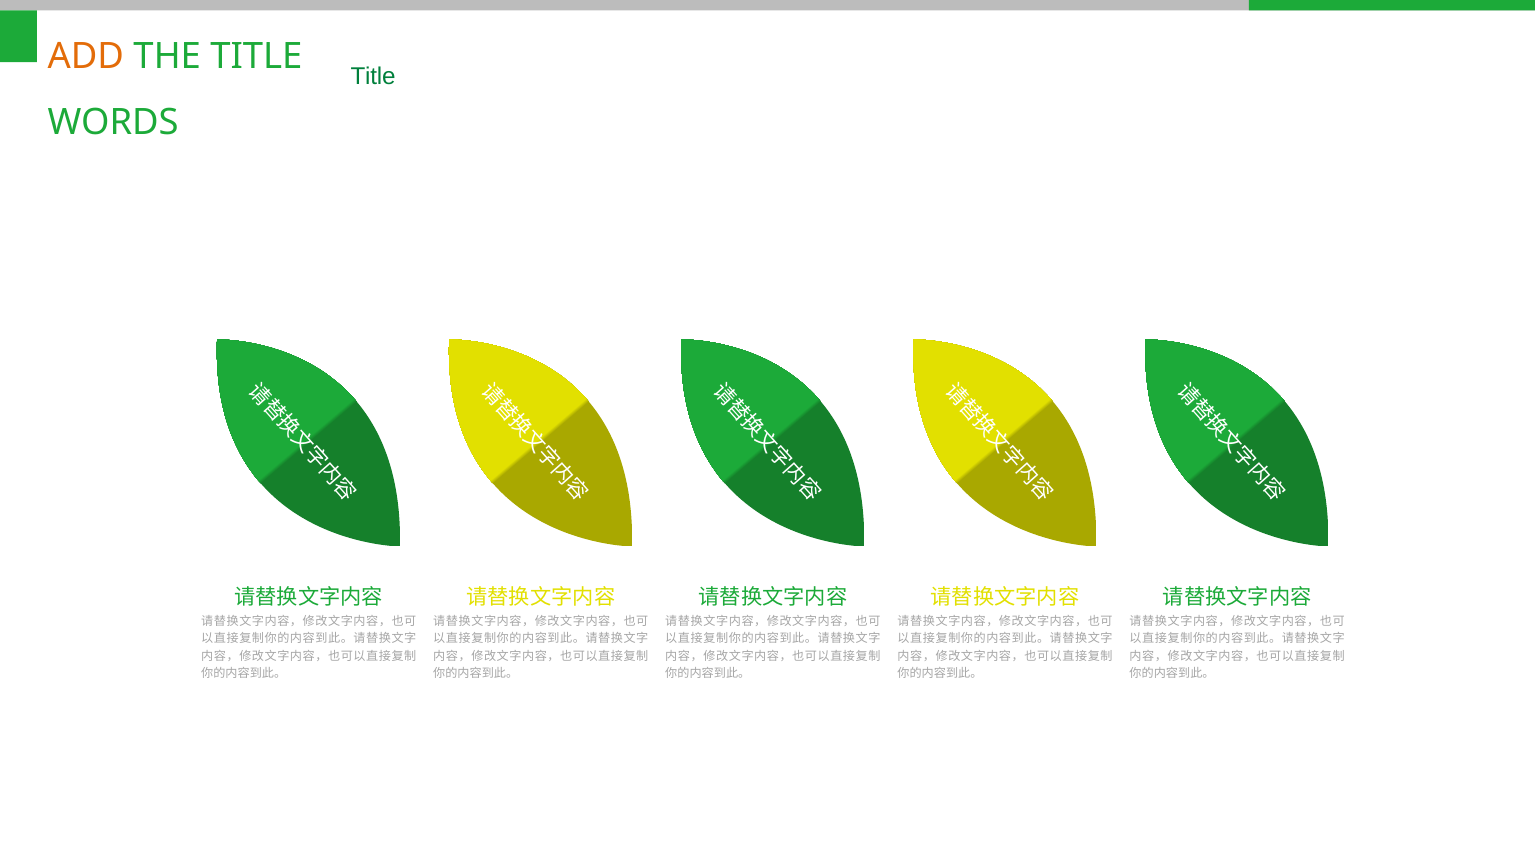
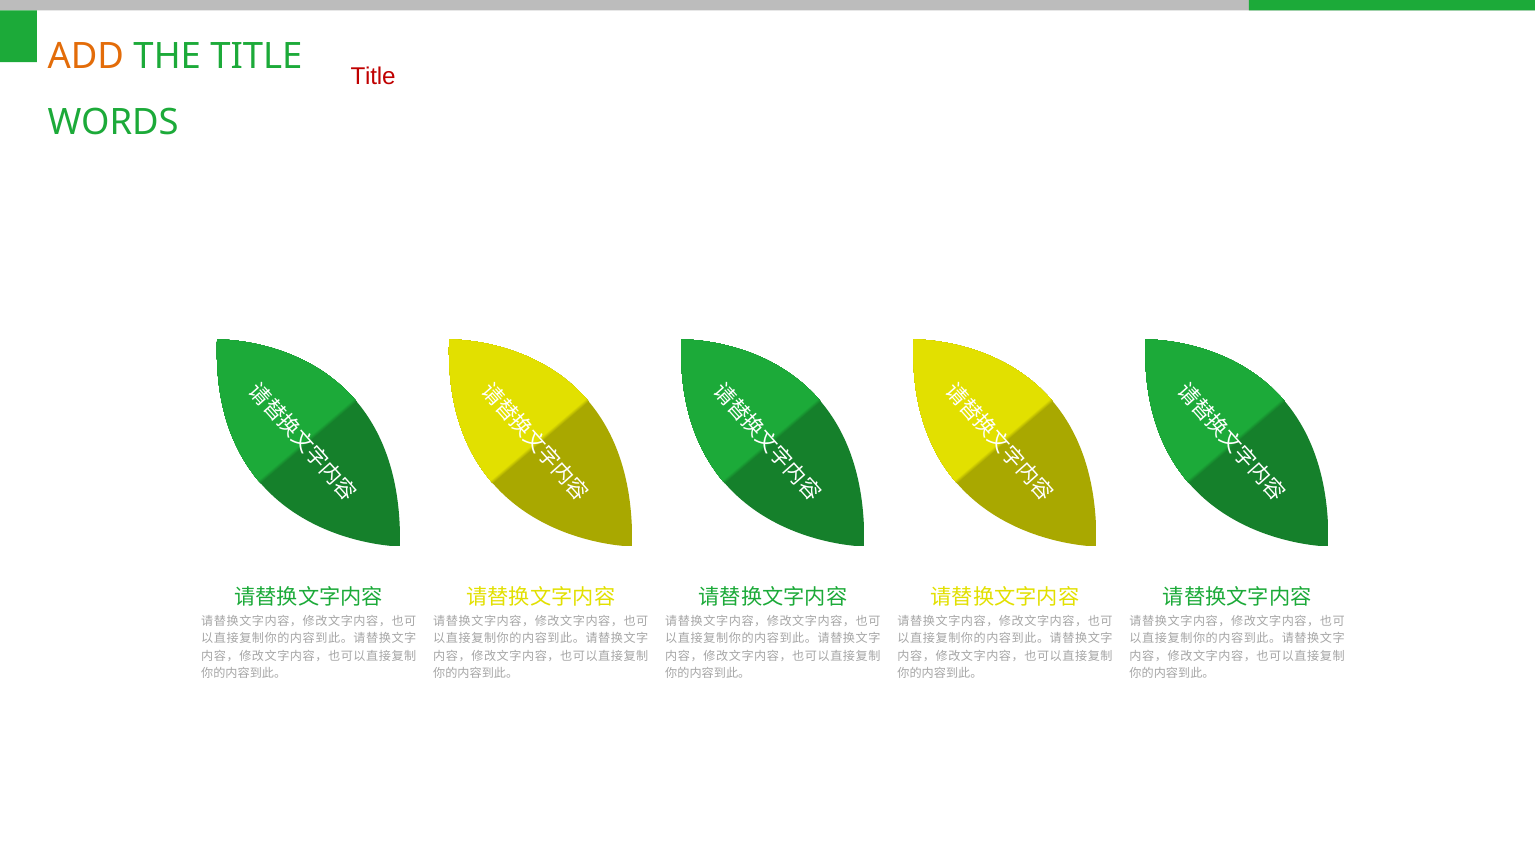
Title at (373, 77) colour: green -> red
